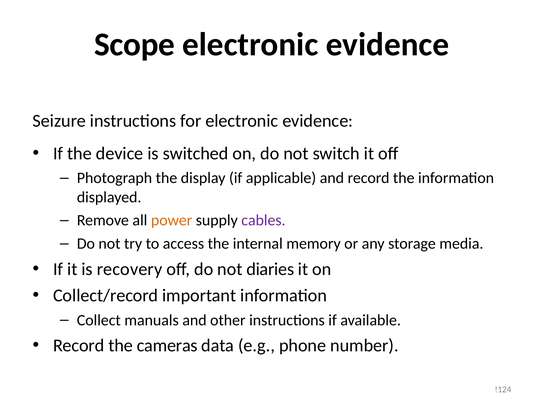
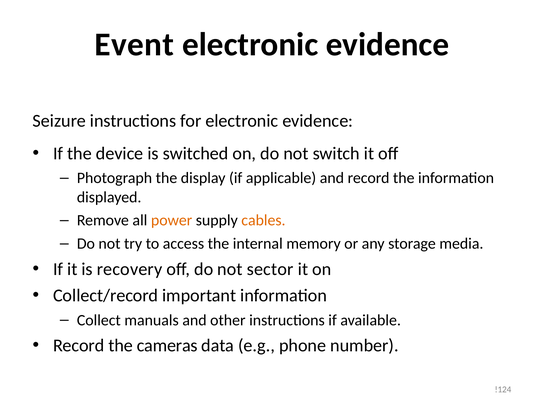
Scope: Scope -> Event
cables colour: purple -> orange
diaries: diaries -> sector
